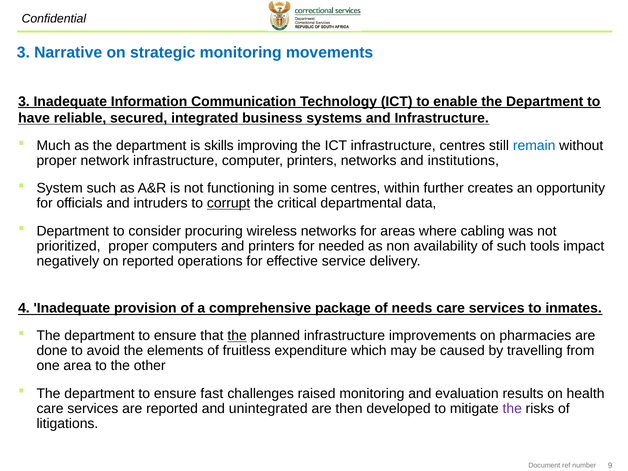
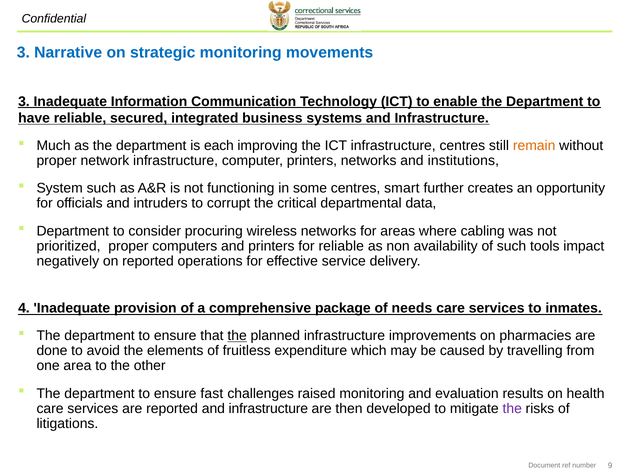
skills: skills -> each
remain colour: blue -> orange
within: within -> smart
corrupt underline: present -> none
for needed: needed -> reliable
reported and unintegrated: unintegrated -> infrastructure
